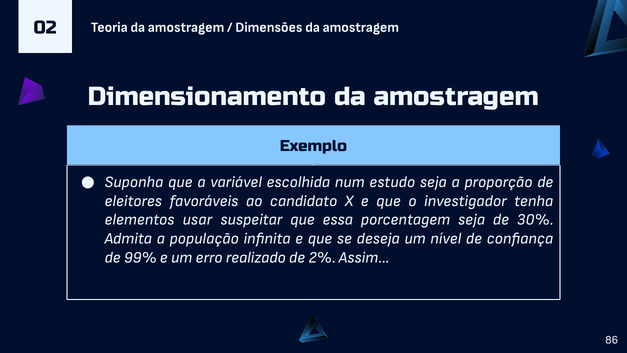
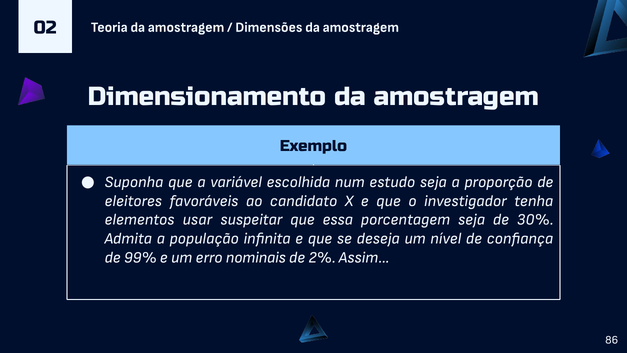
realizado: realizado -> nominais
